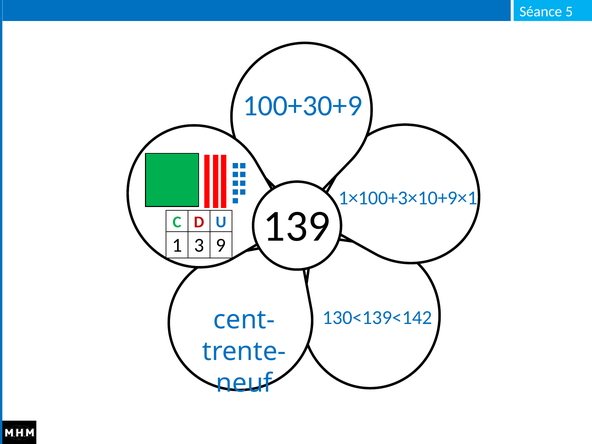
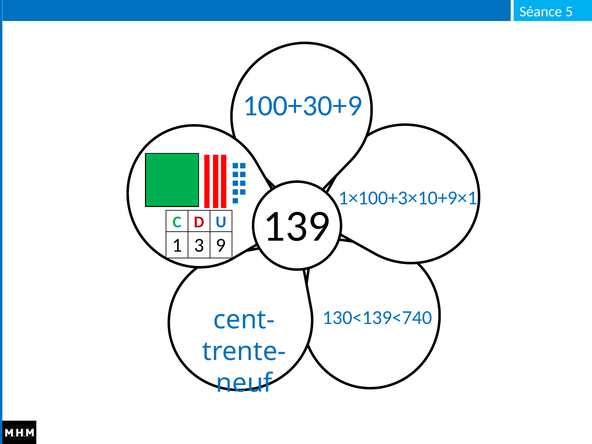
130<139<142: 130<139<142 -> 130<139<740
